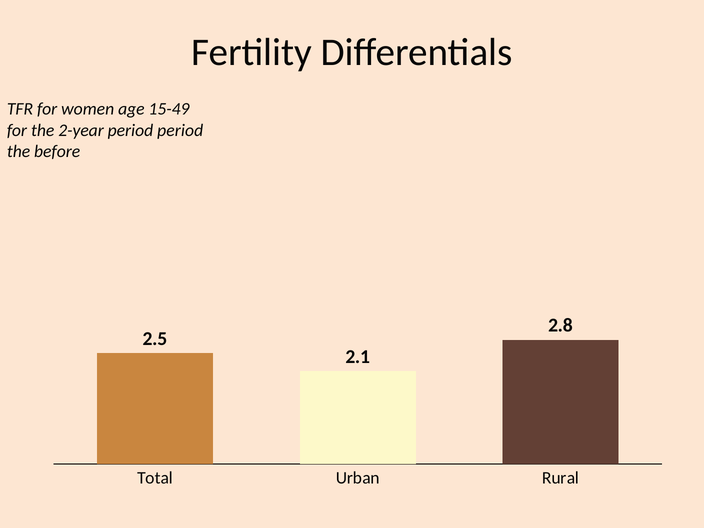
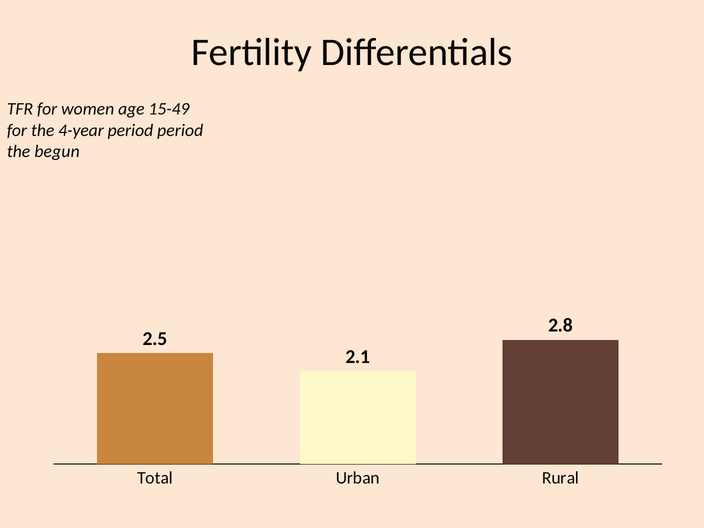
2-year: 2-year -> 4-year
before: before -> begun
